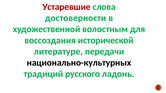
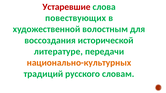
достоверности: достоверности -> повествующих
национально-культурных colour: black -> orange
ладонь: ладонь -> словам
